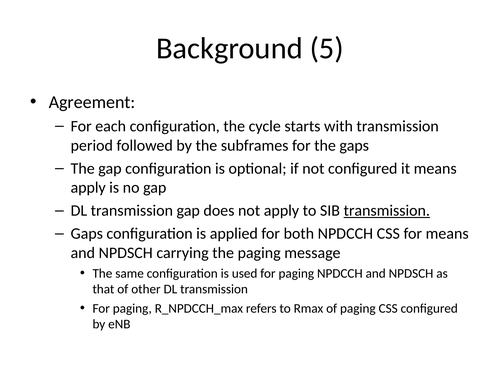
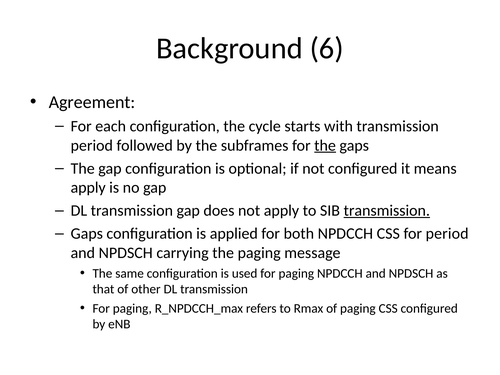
5: 5 -> 6
the at (325, 145) underline: none -> present
for means: means -> period
